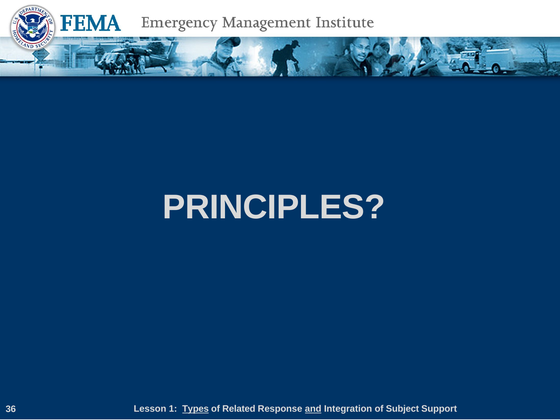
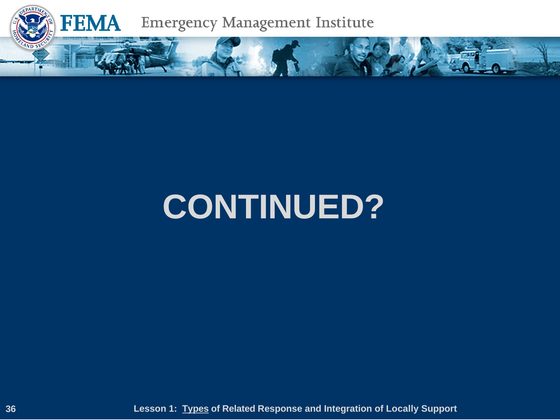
PRINCIPLES: PRINCIPLES -> CONTINUED
and underline: present -> none
Subject: Subject -> Locally
